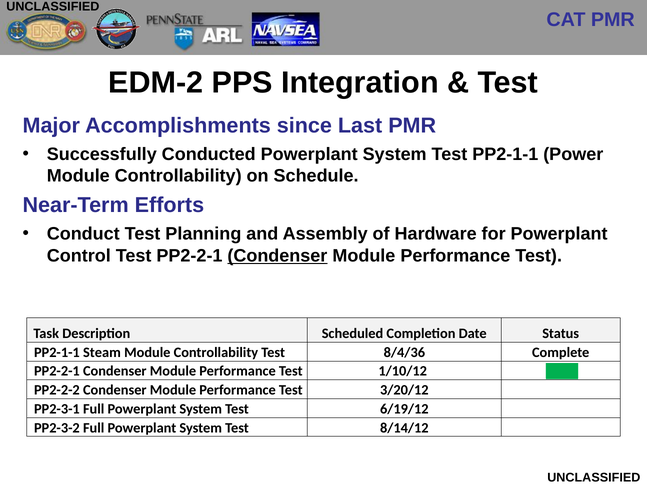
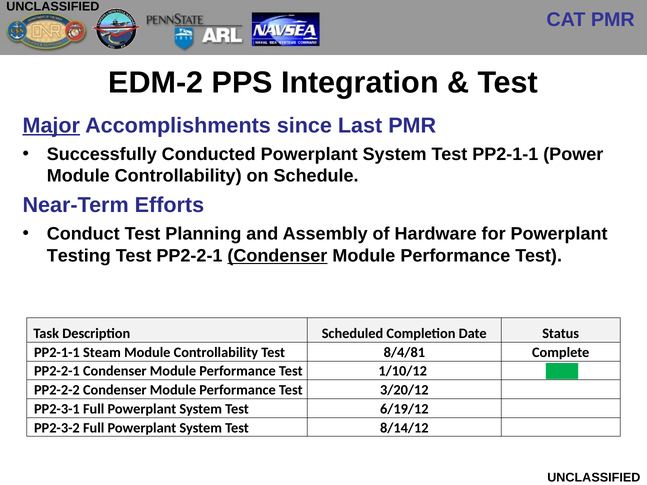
Major underline: none -> present
Control: Control -> Testing
8/4/36: 8/4/36 -> 8/4/81
